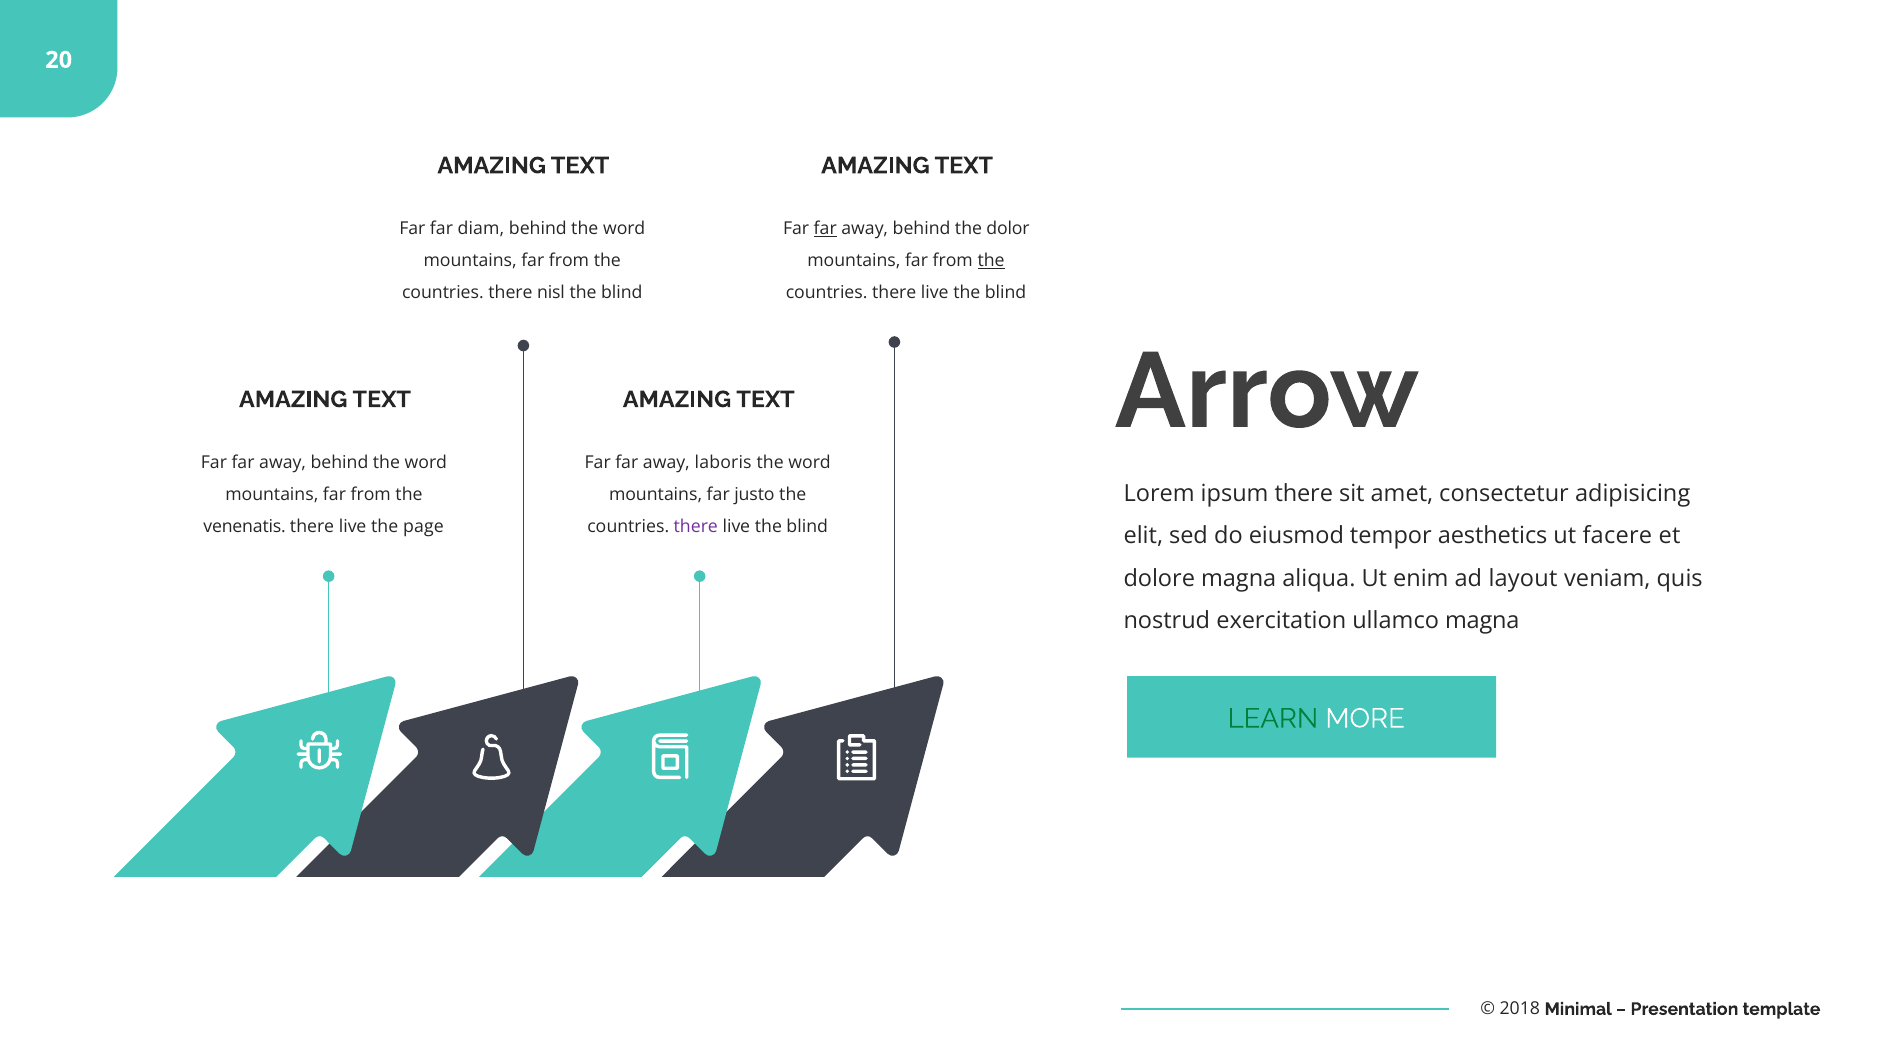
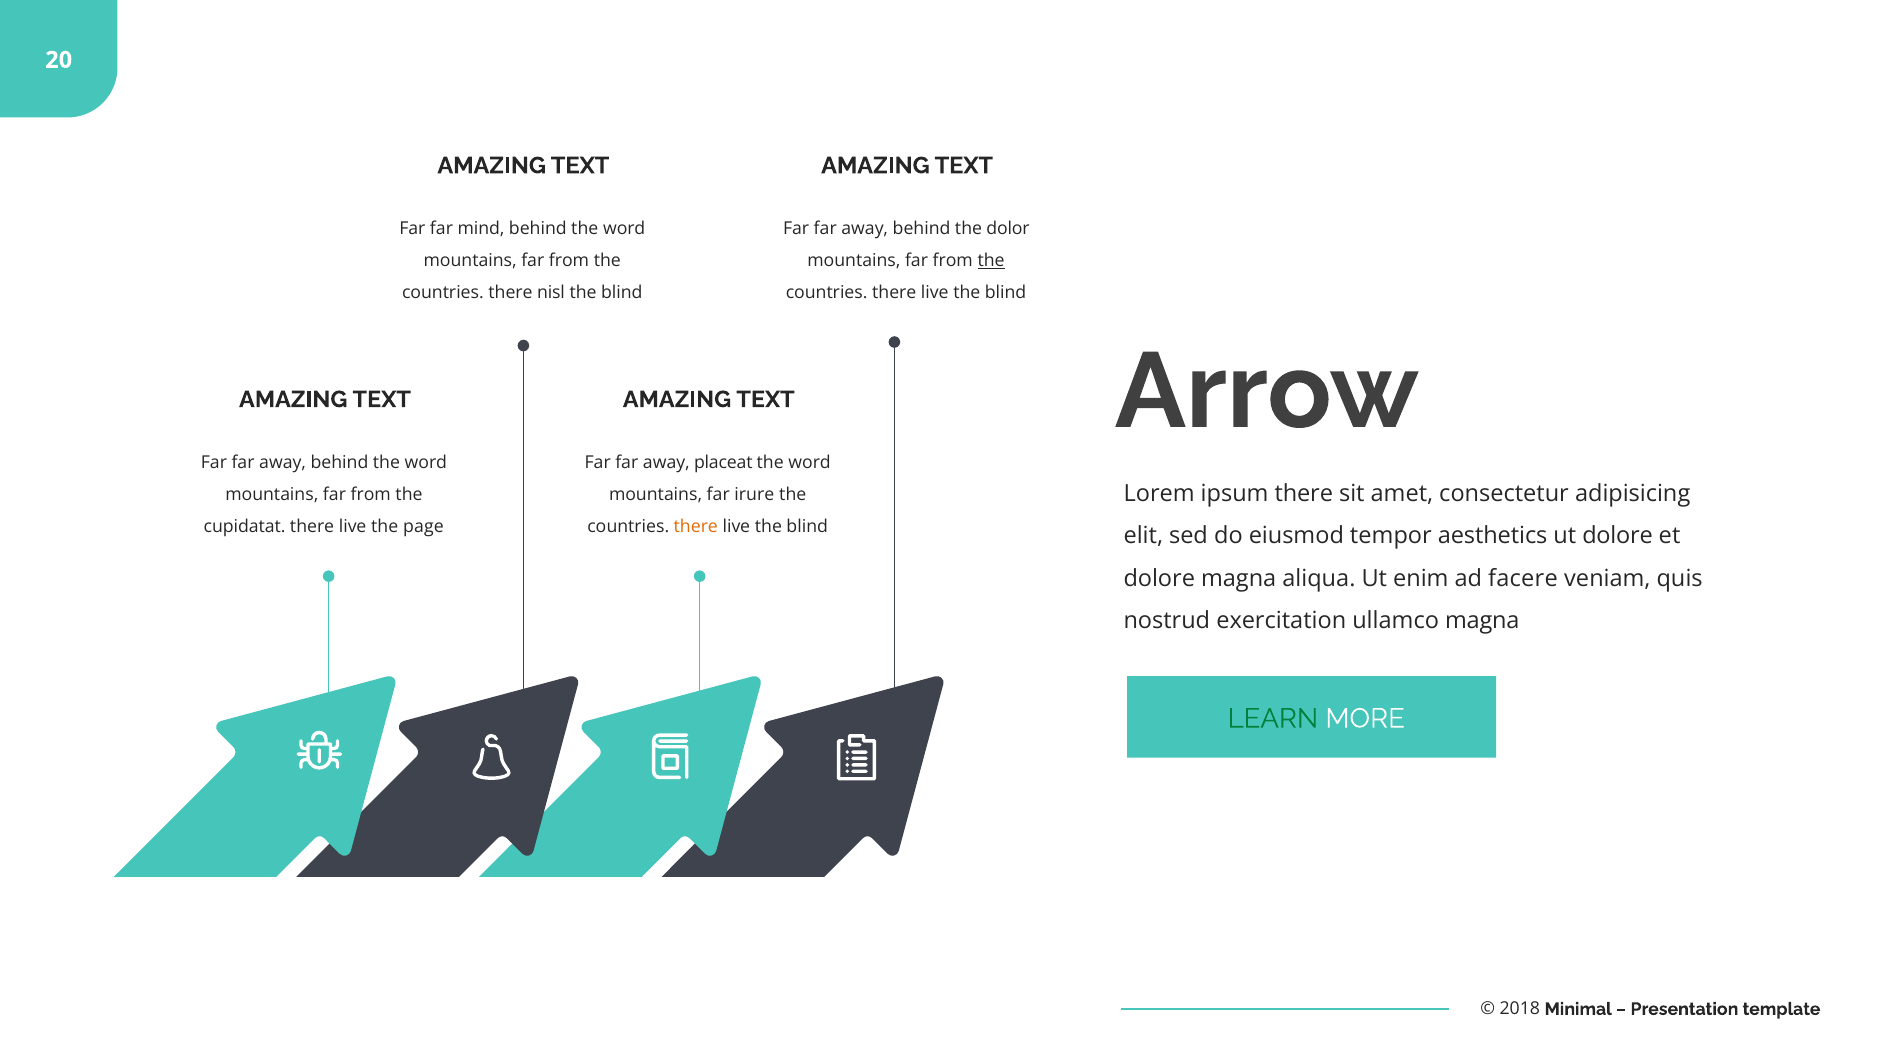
diam: diam -> mind
far at (825, 229) underline: present -> none
laboris: laboris -> placeat
justo: justo -> irure
venenatis: venenatis -> cupidatat
there at (696, 527) colour: purple -> orange
ut facere: facere -> dolore
layout: layout -> facere
